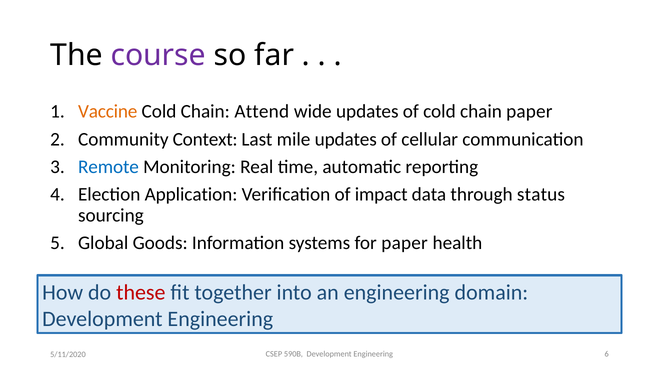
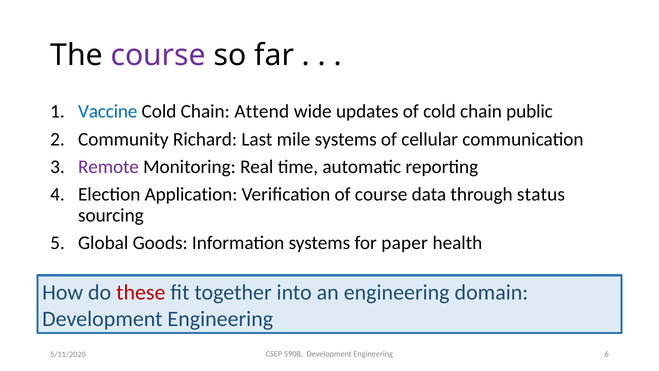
Vaccine colour: orange -> blue
chain paper: paper -> public
Context: Context -> Richard
mile updates: updates -> systems
Remote colour: blue -> purple
of impact: impact -> course
